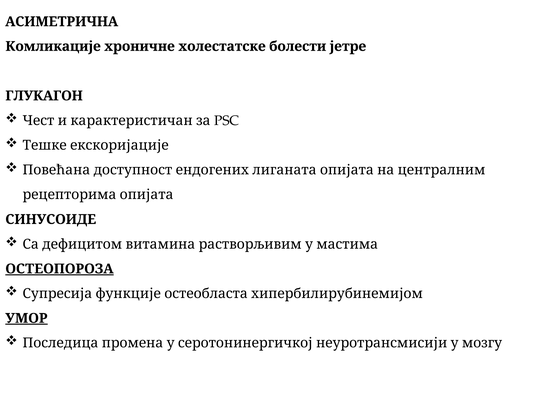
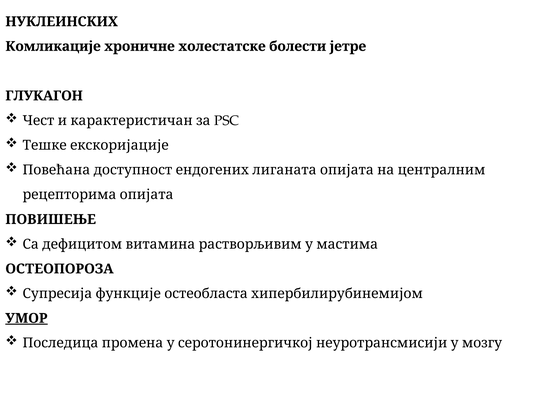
АСИМЕТРИЧНА: АСИМЕТРИЧНА -> НУКЛЕИНСКИХ
СИНУСОИДЕ: СИНУСОИДЕ -> ПОВИШЕЊЕ
ОСТЕОПОРОЗА underline: present -> none
